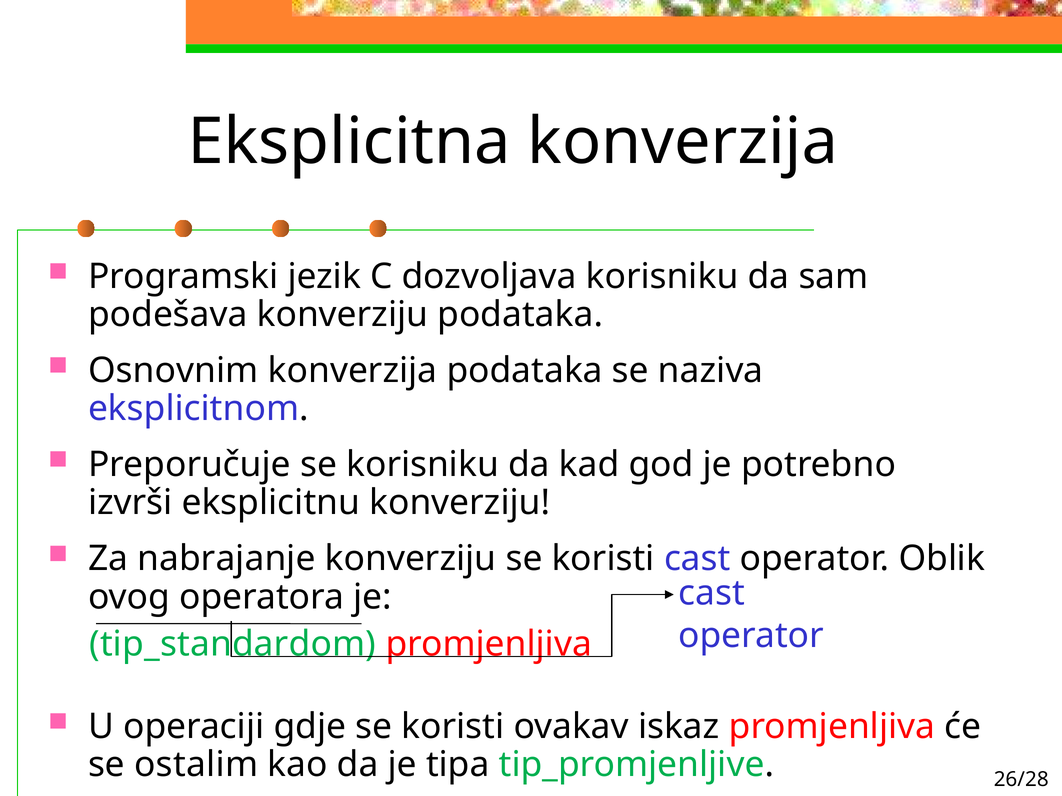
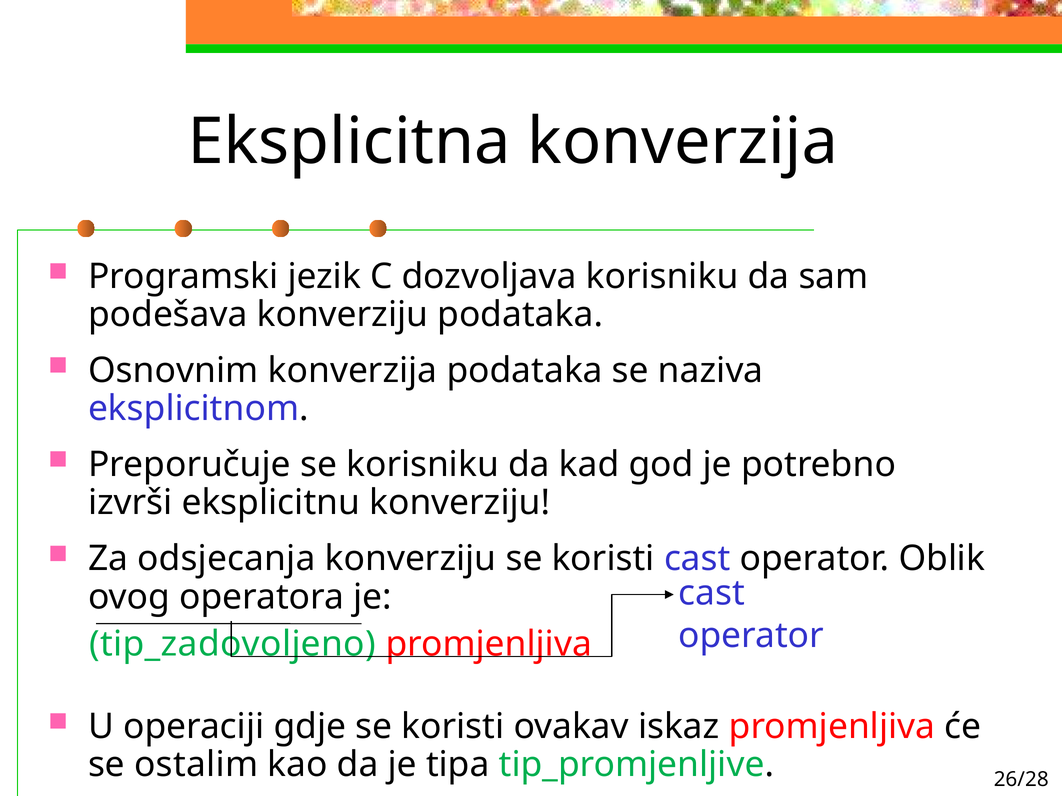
nabrajanje: nabrajanje -> odsjecanja
tip_standardom: tip_standardom -> tip_zadovoljeno
